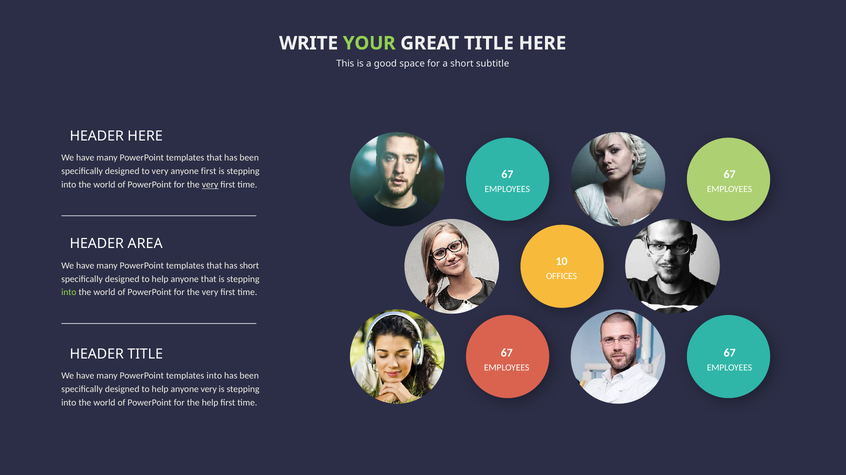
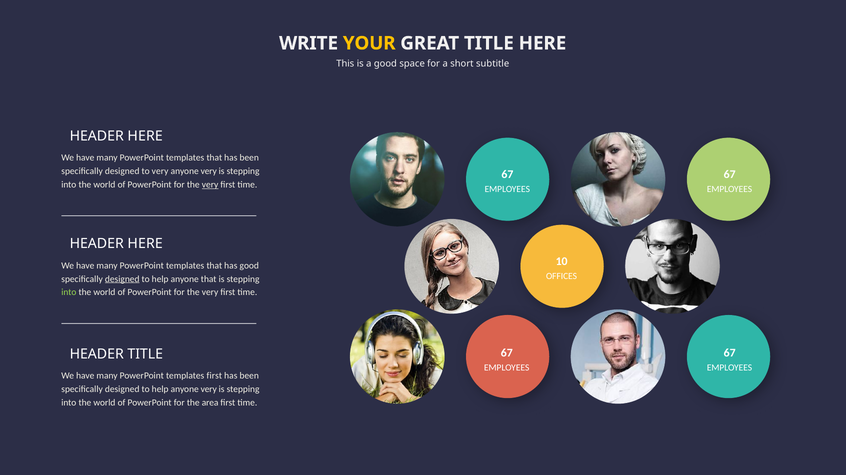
YOUR colour: light green -> yellow
first at (209, 171): first -> very
AREA at (145, 244): AREA -> HERE
has short: short -> good
designed at (122, 279) underline: none -> present
templates into: into -> first
the help: help -> area
